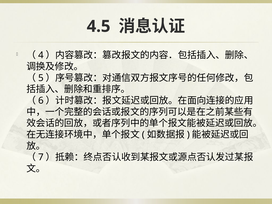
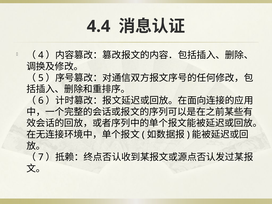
4.5: 4.5 -> 4.4
